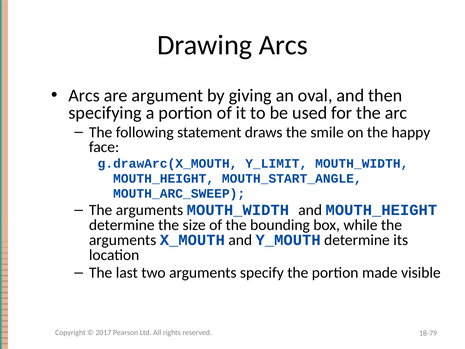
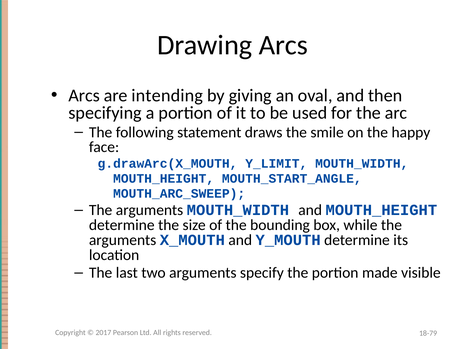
argument: argument -> intending
